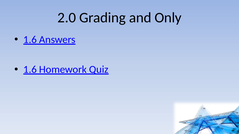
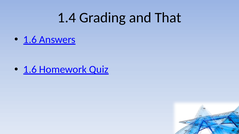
2.0: 2.0 -> 1.4
Only: Only -> That
